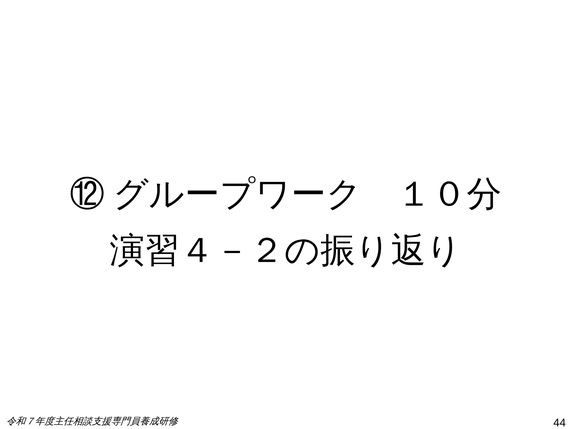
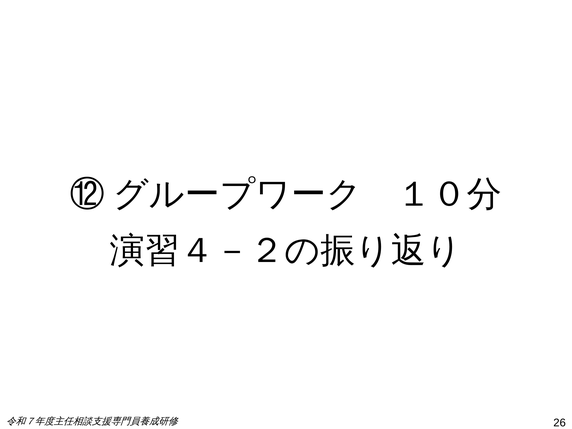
44: 44 -> 26
